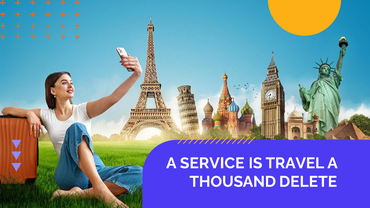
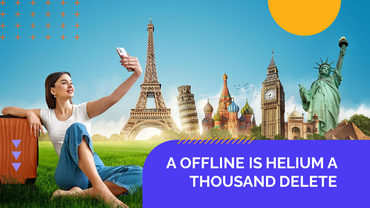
SERVICE: SERVICE -> OFFLINE
TRAVEL: TRAVEL -> HELIUM
